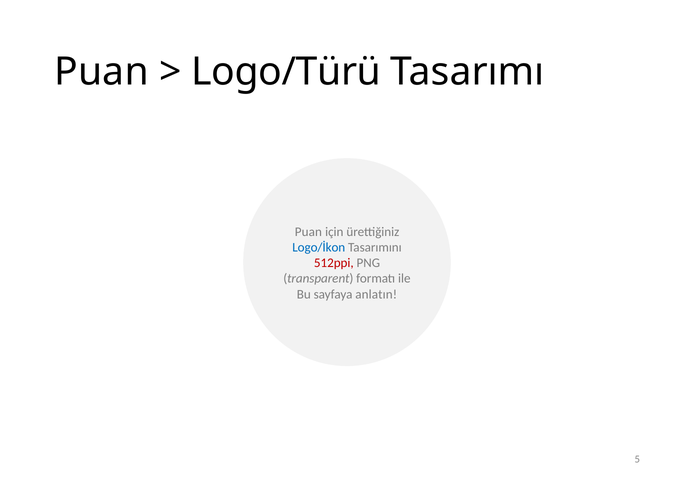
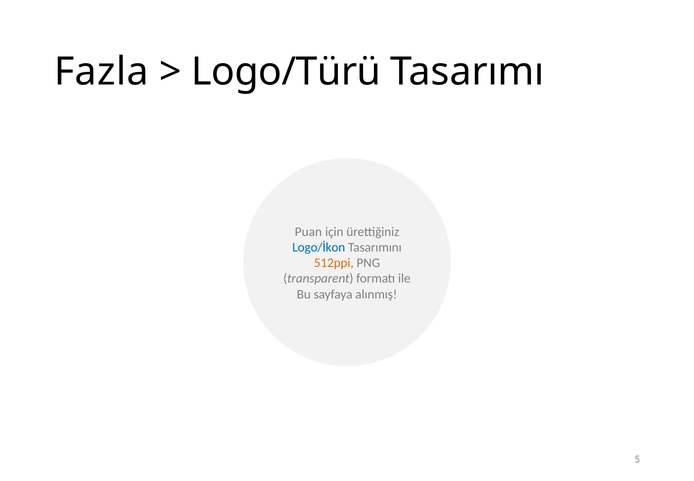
Puan at (101, 72): Puan -> Fazla
512ppi colour: red -> orange
anlatın: anlatın -> alınmış
